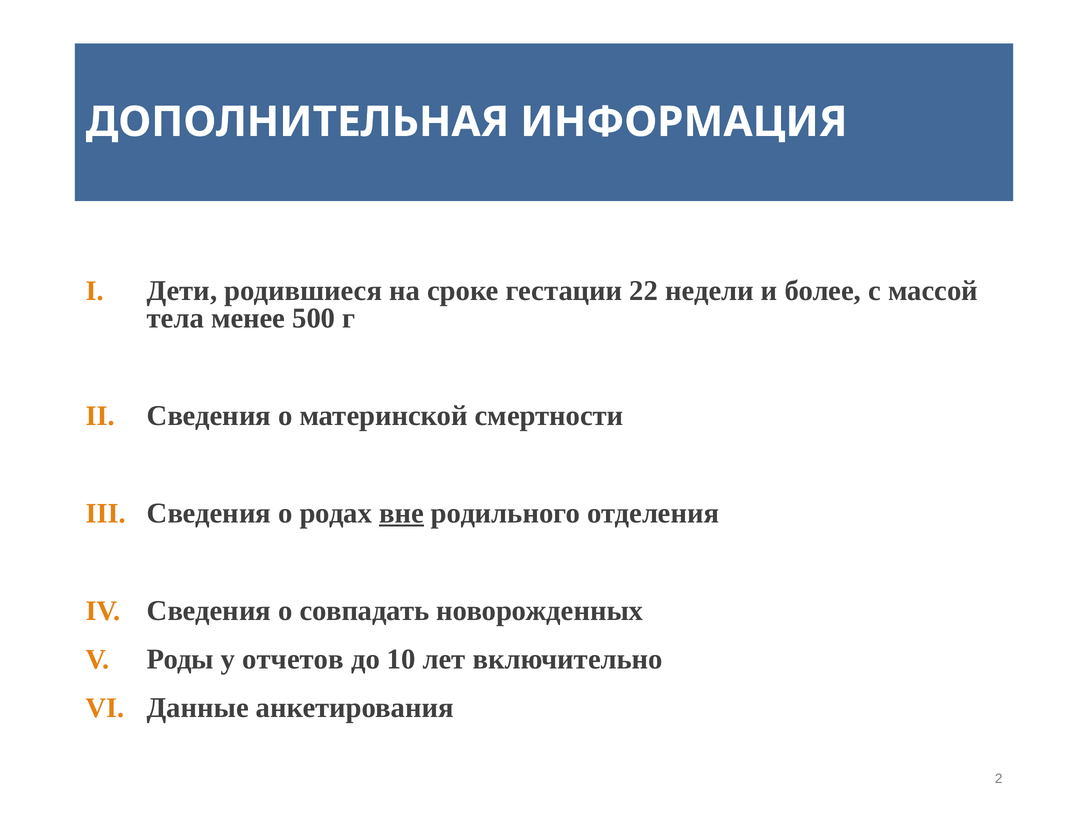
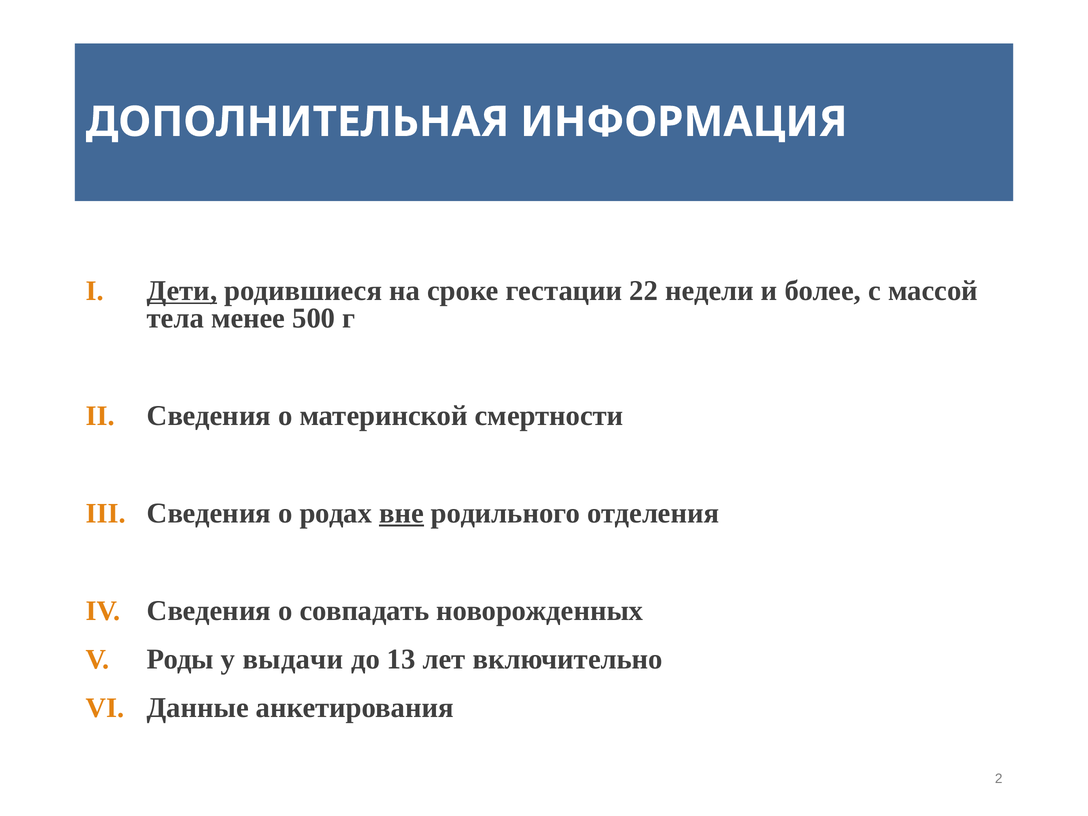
Дети underline: none -> present
отчетов: отчетов -> выдачи
10: 10 -> 13
